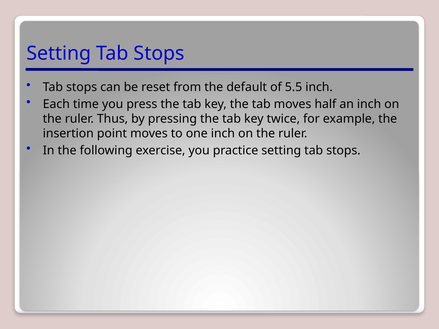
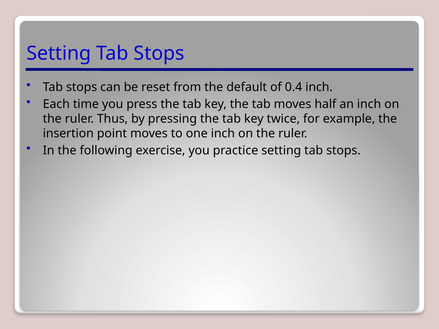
5.5: 5.5 -> 0.4
